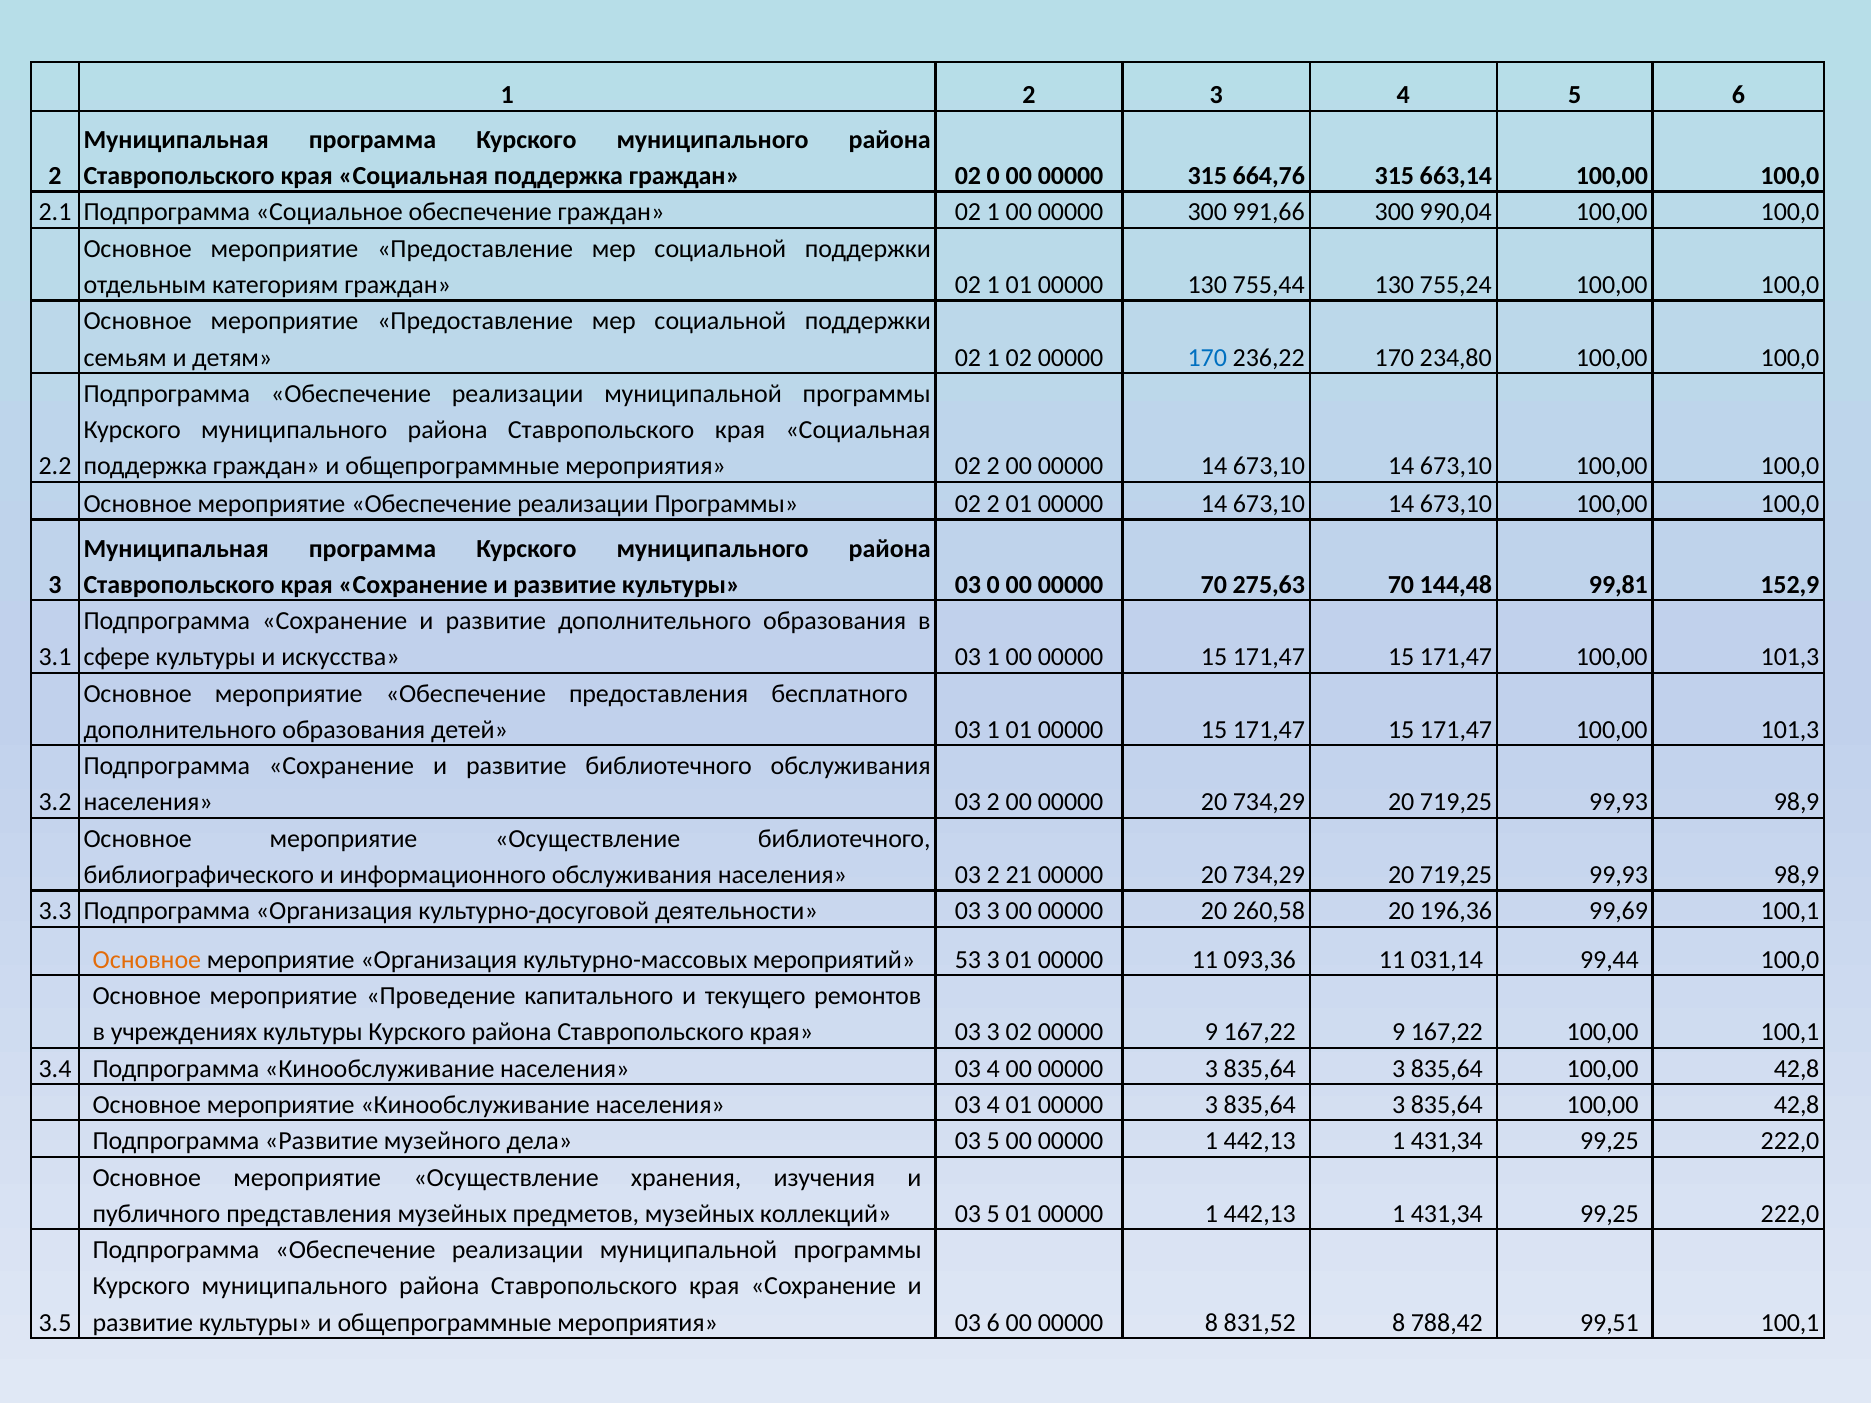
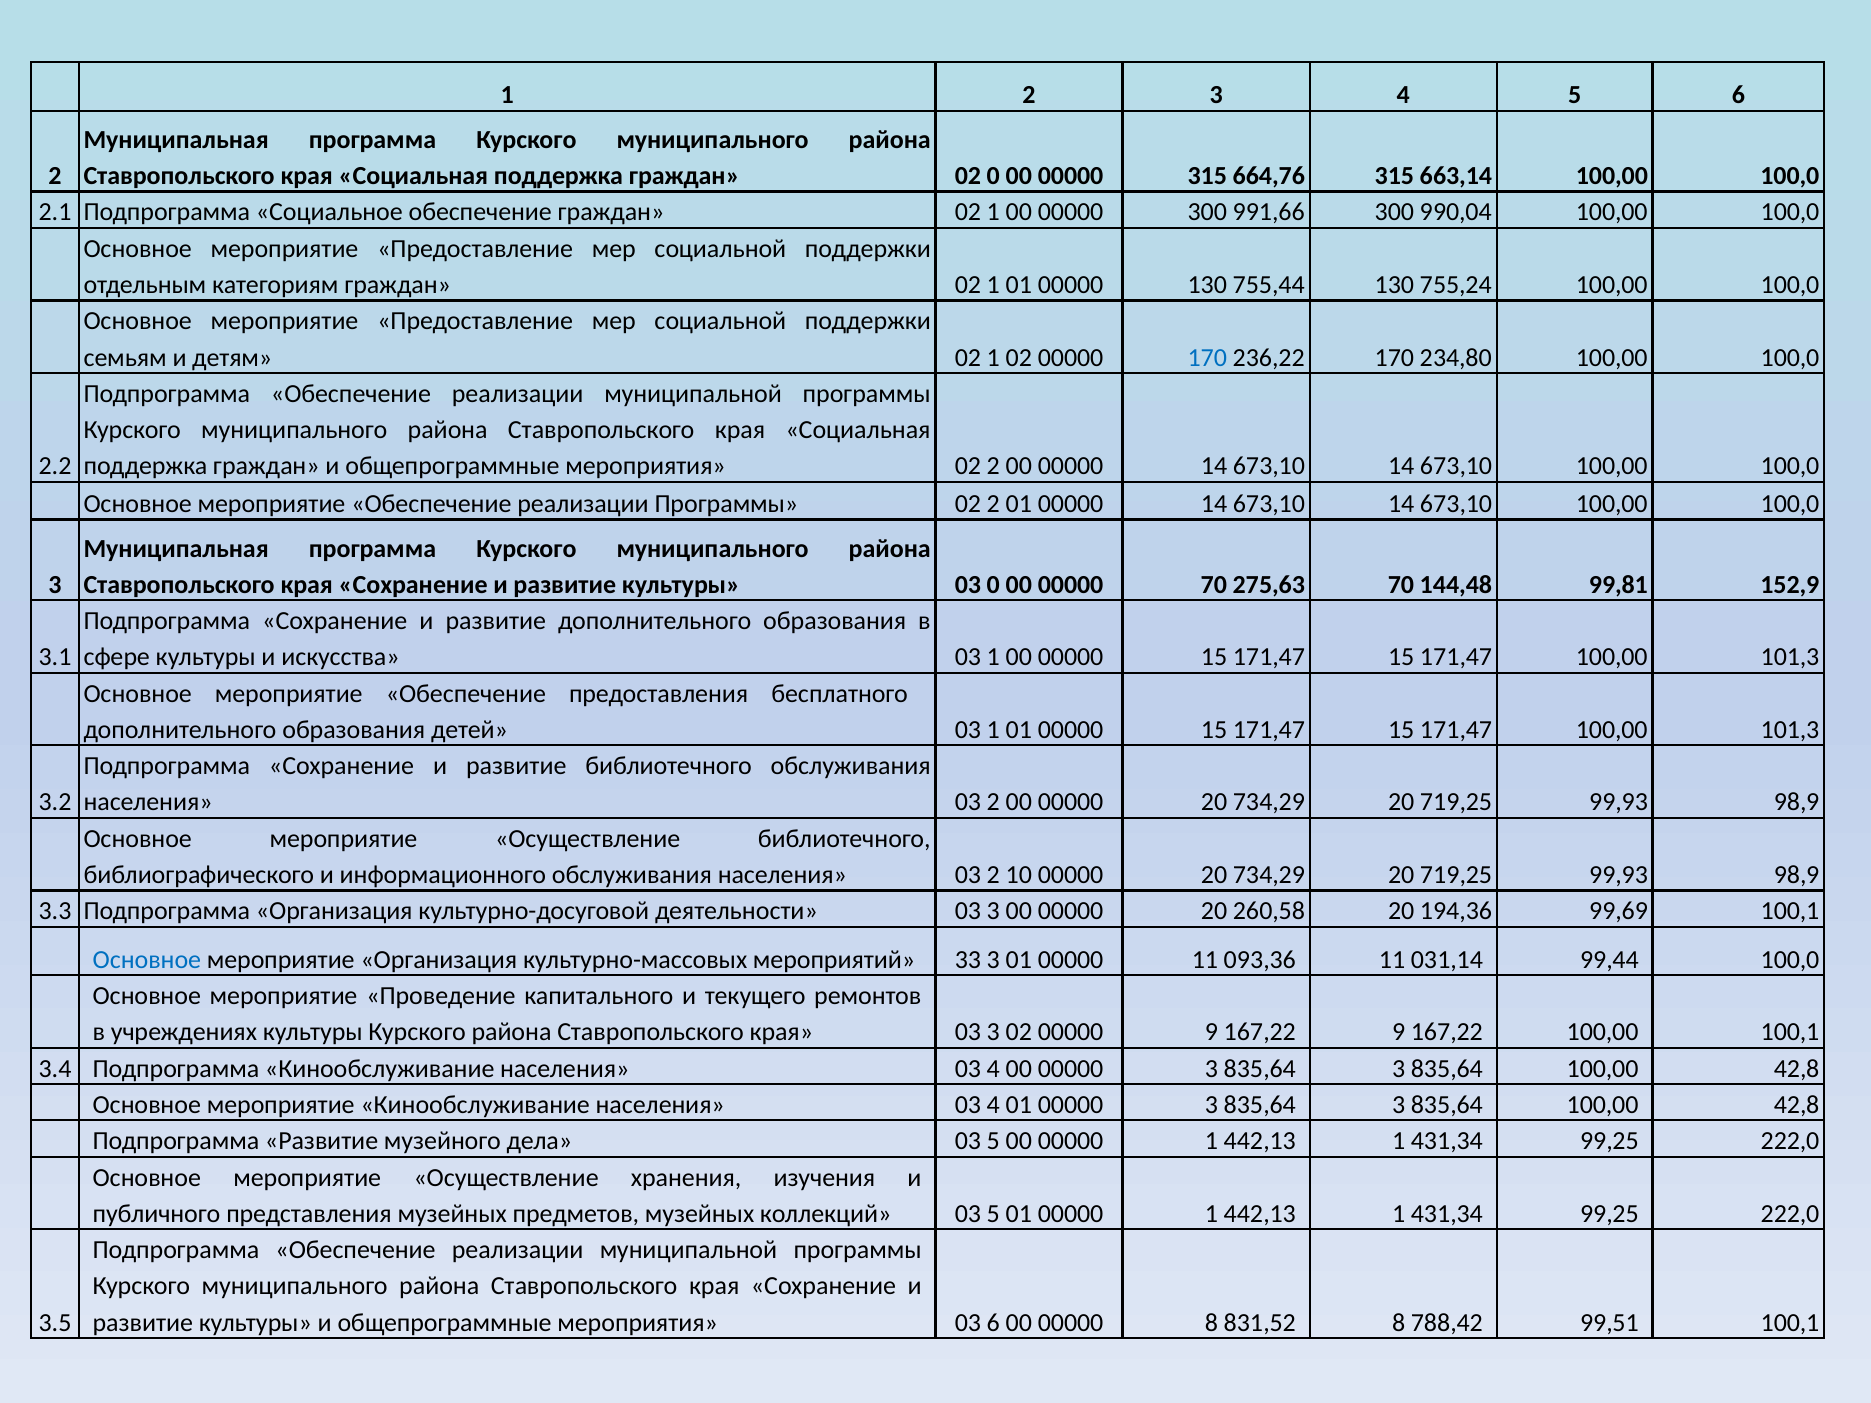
21: 21 -> 10
196,36: 196,36 -> 194,36
Основное at (147, 960) colour: orange -> blue
53: 53 -> 33
